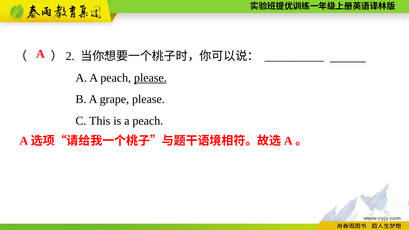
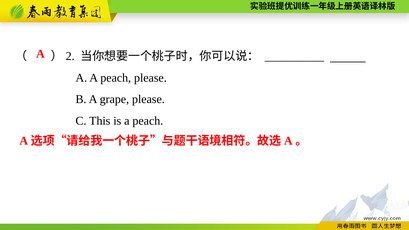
please at (150, 78) underline: present -> none
